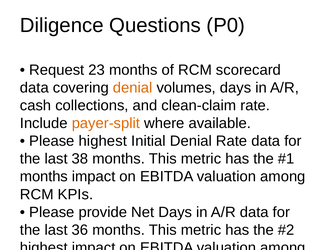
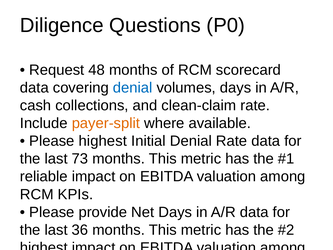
23: 23 -> 48
denial at (133, 88) colour: orange -> blue
38: 38 -> 73
months at (44, 176): months -> reliable
